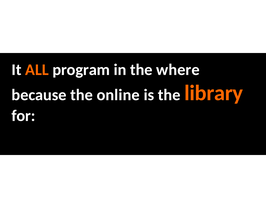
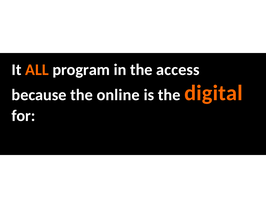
where: where -> access
library: library -> digital
